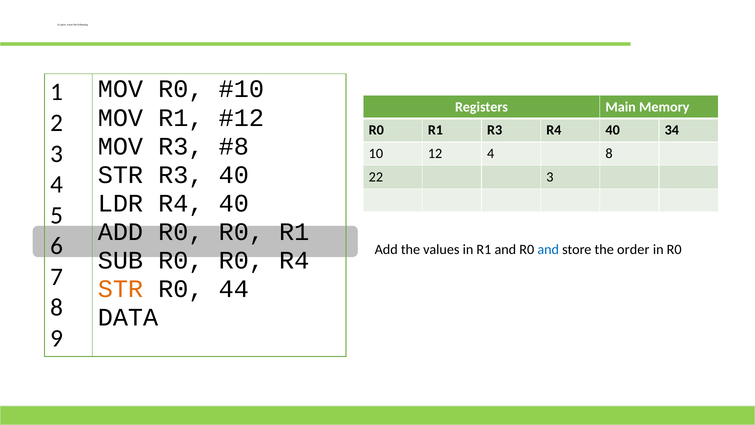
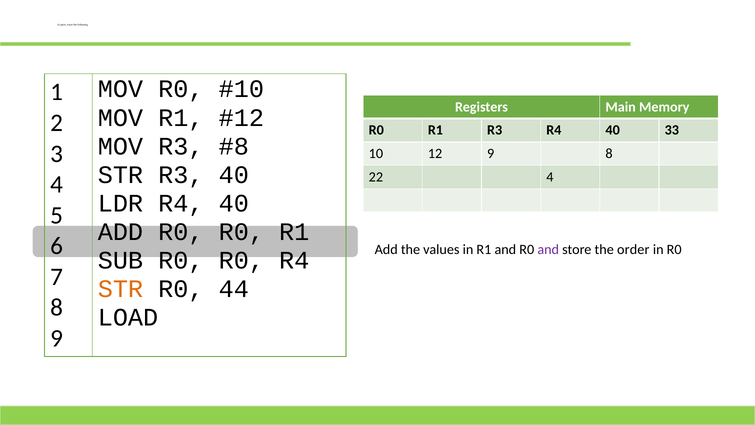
34: 34 -> 33
12 4: 4 -> 9
22 3: 3 -> 4
and at (548, 249) colour: blue -> purple
DATA: DATA -> LOAD
